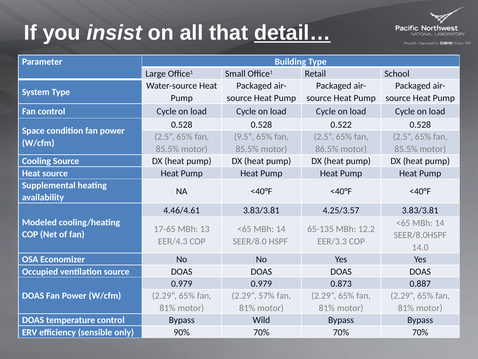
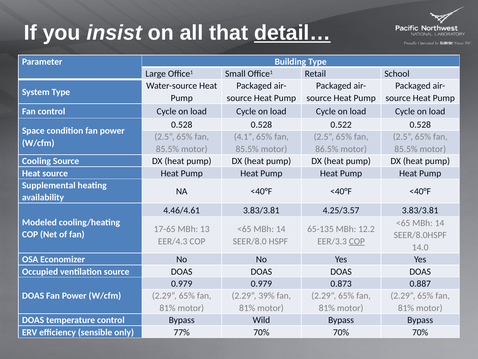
9.5: 9.5 -> 4.1
COP at (357, 241) underline: none -> present
57%: 57% -> 39%
90%: 90% -> 77%
